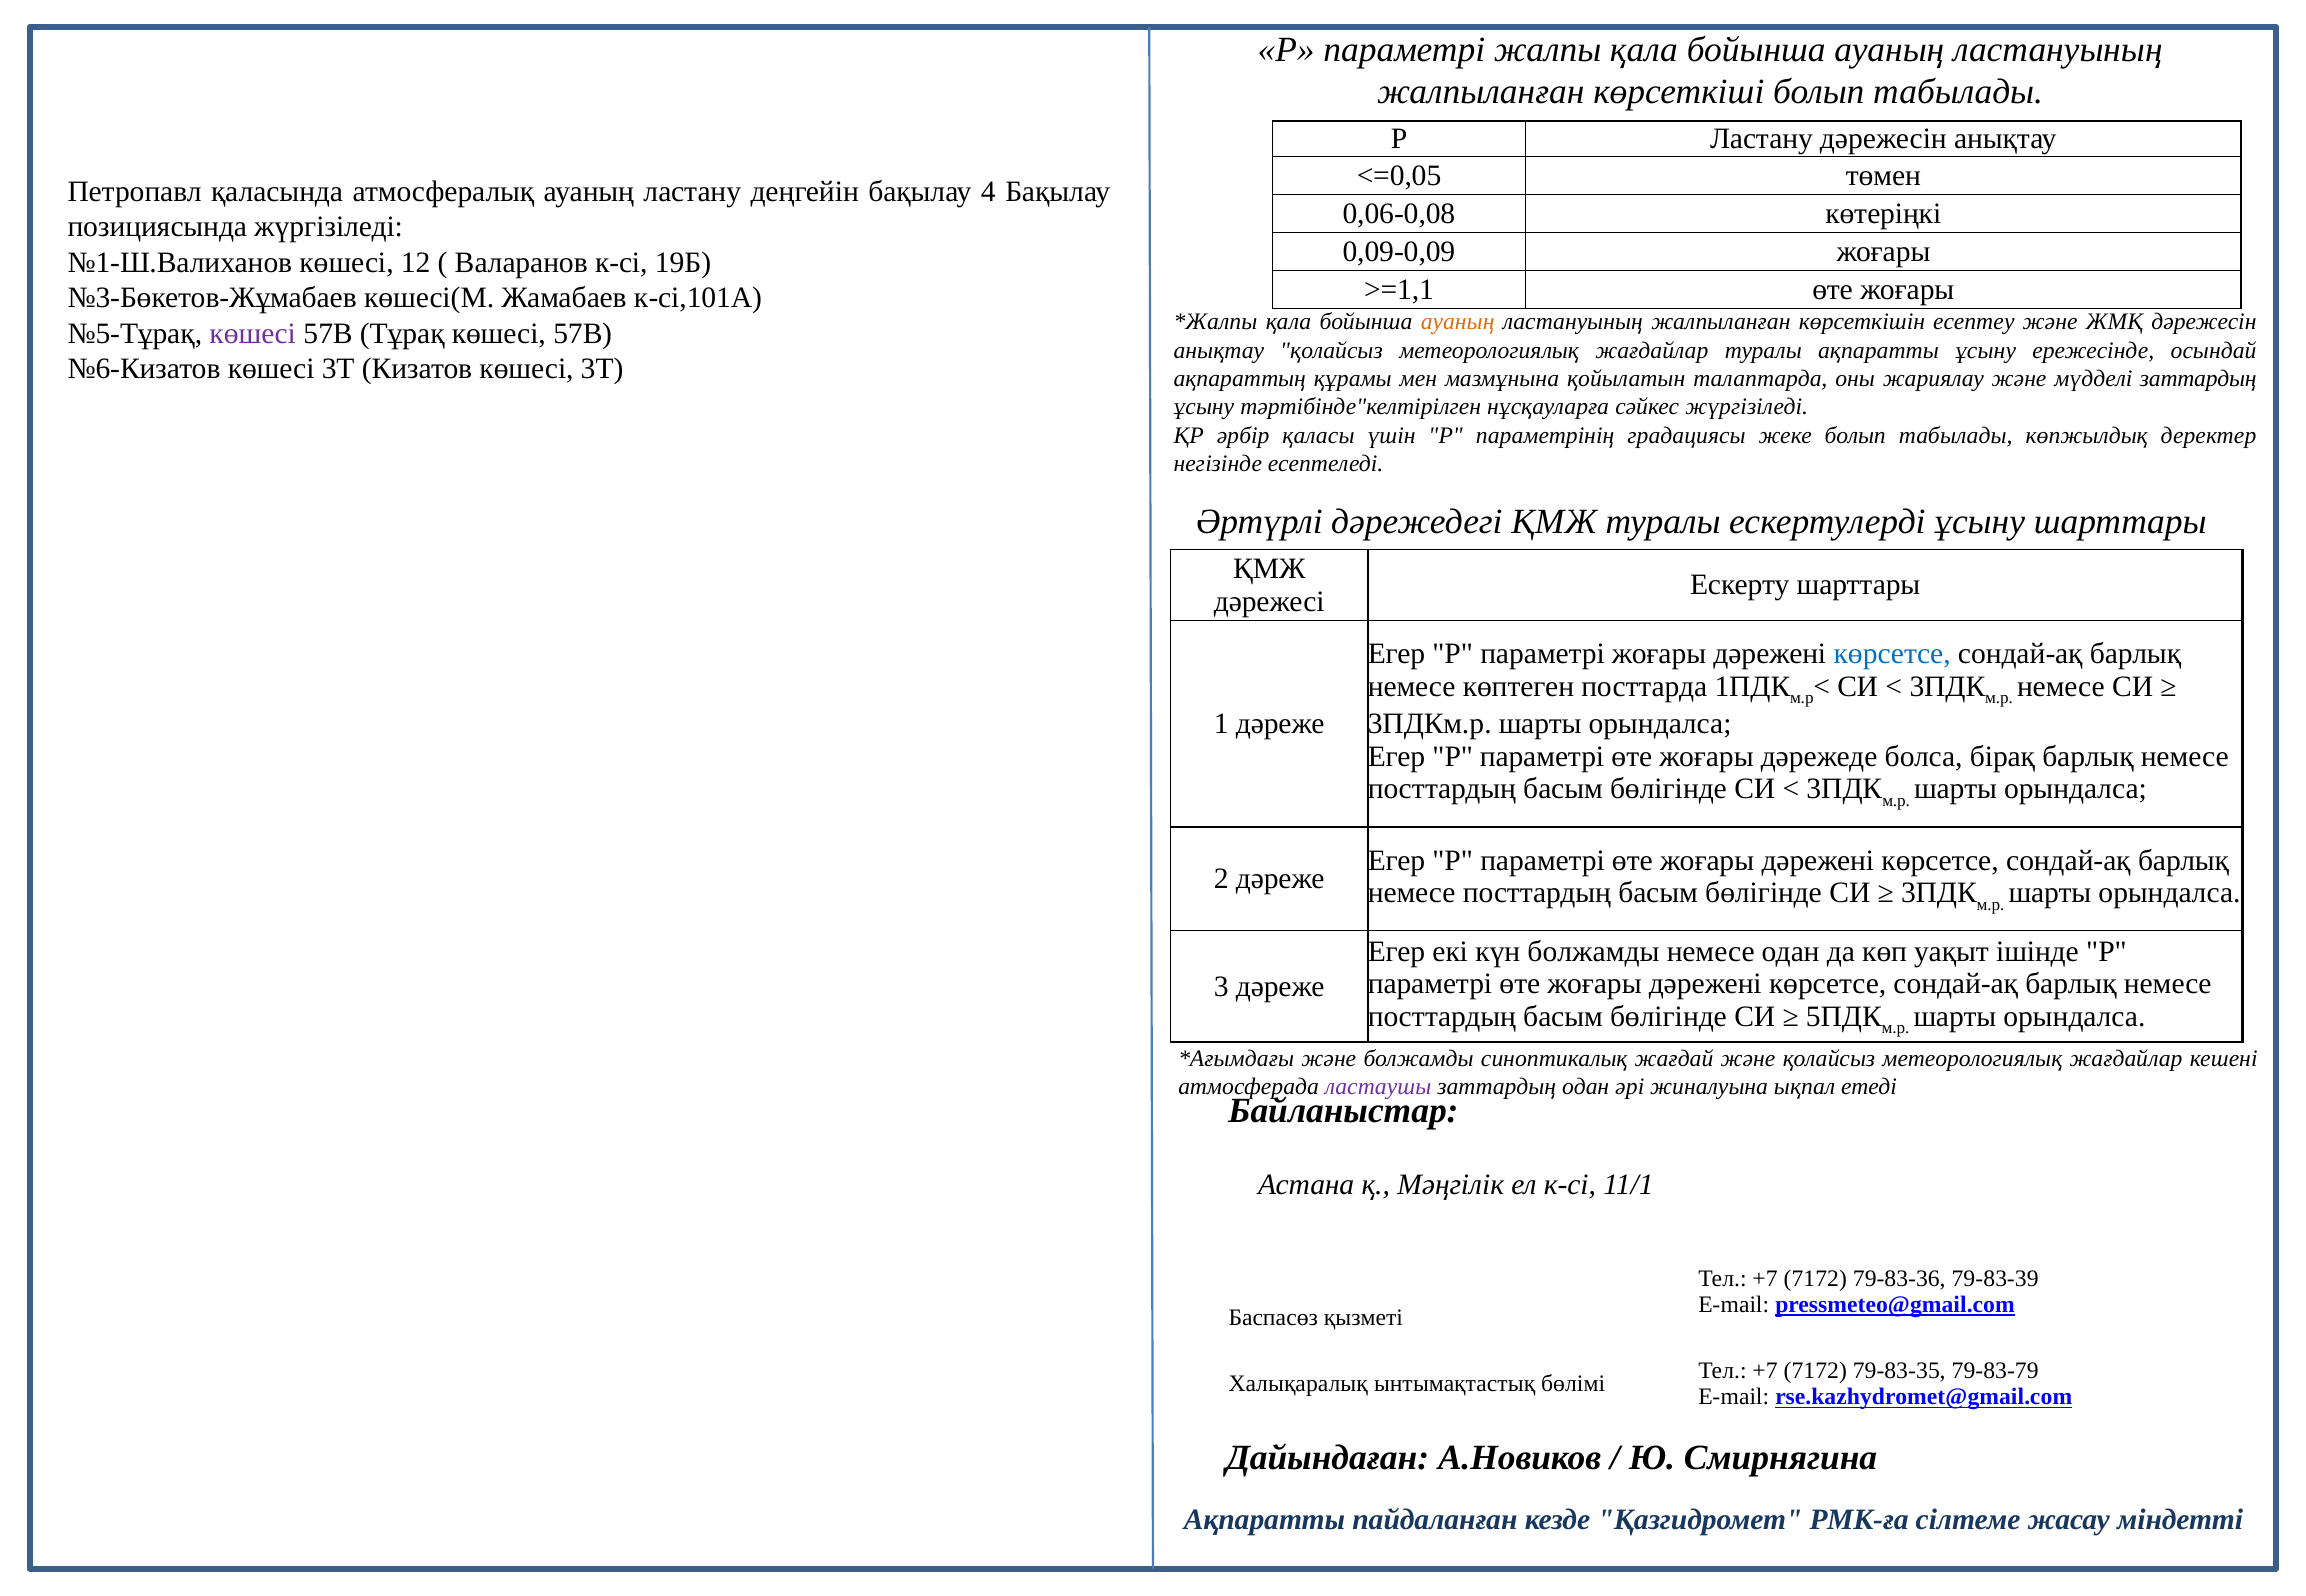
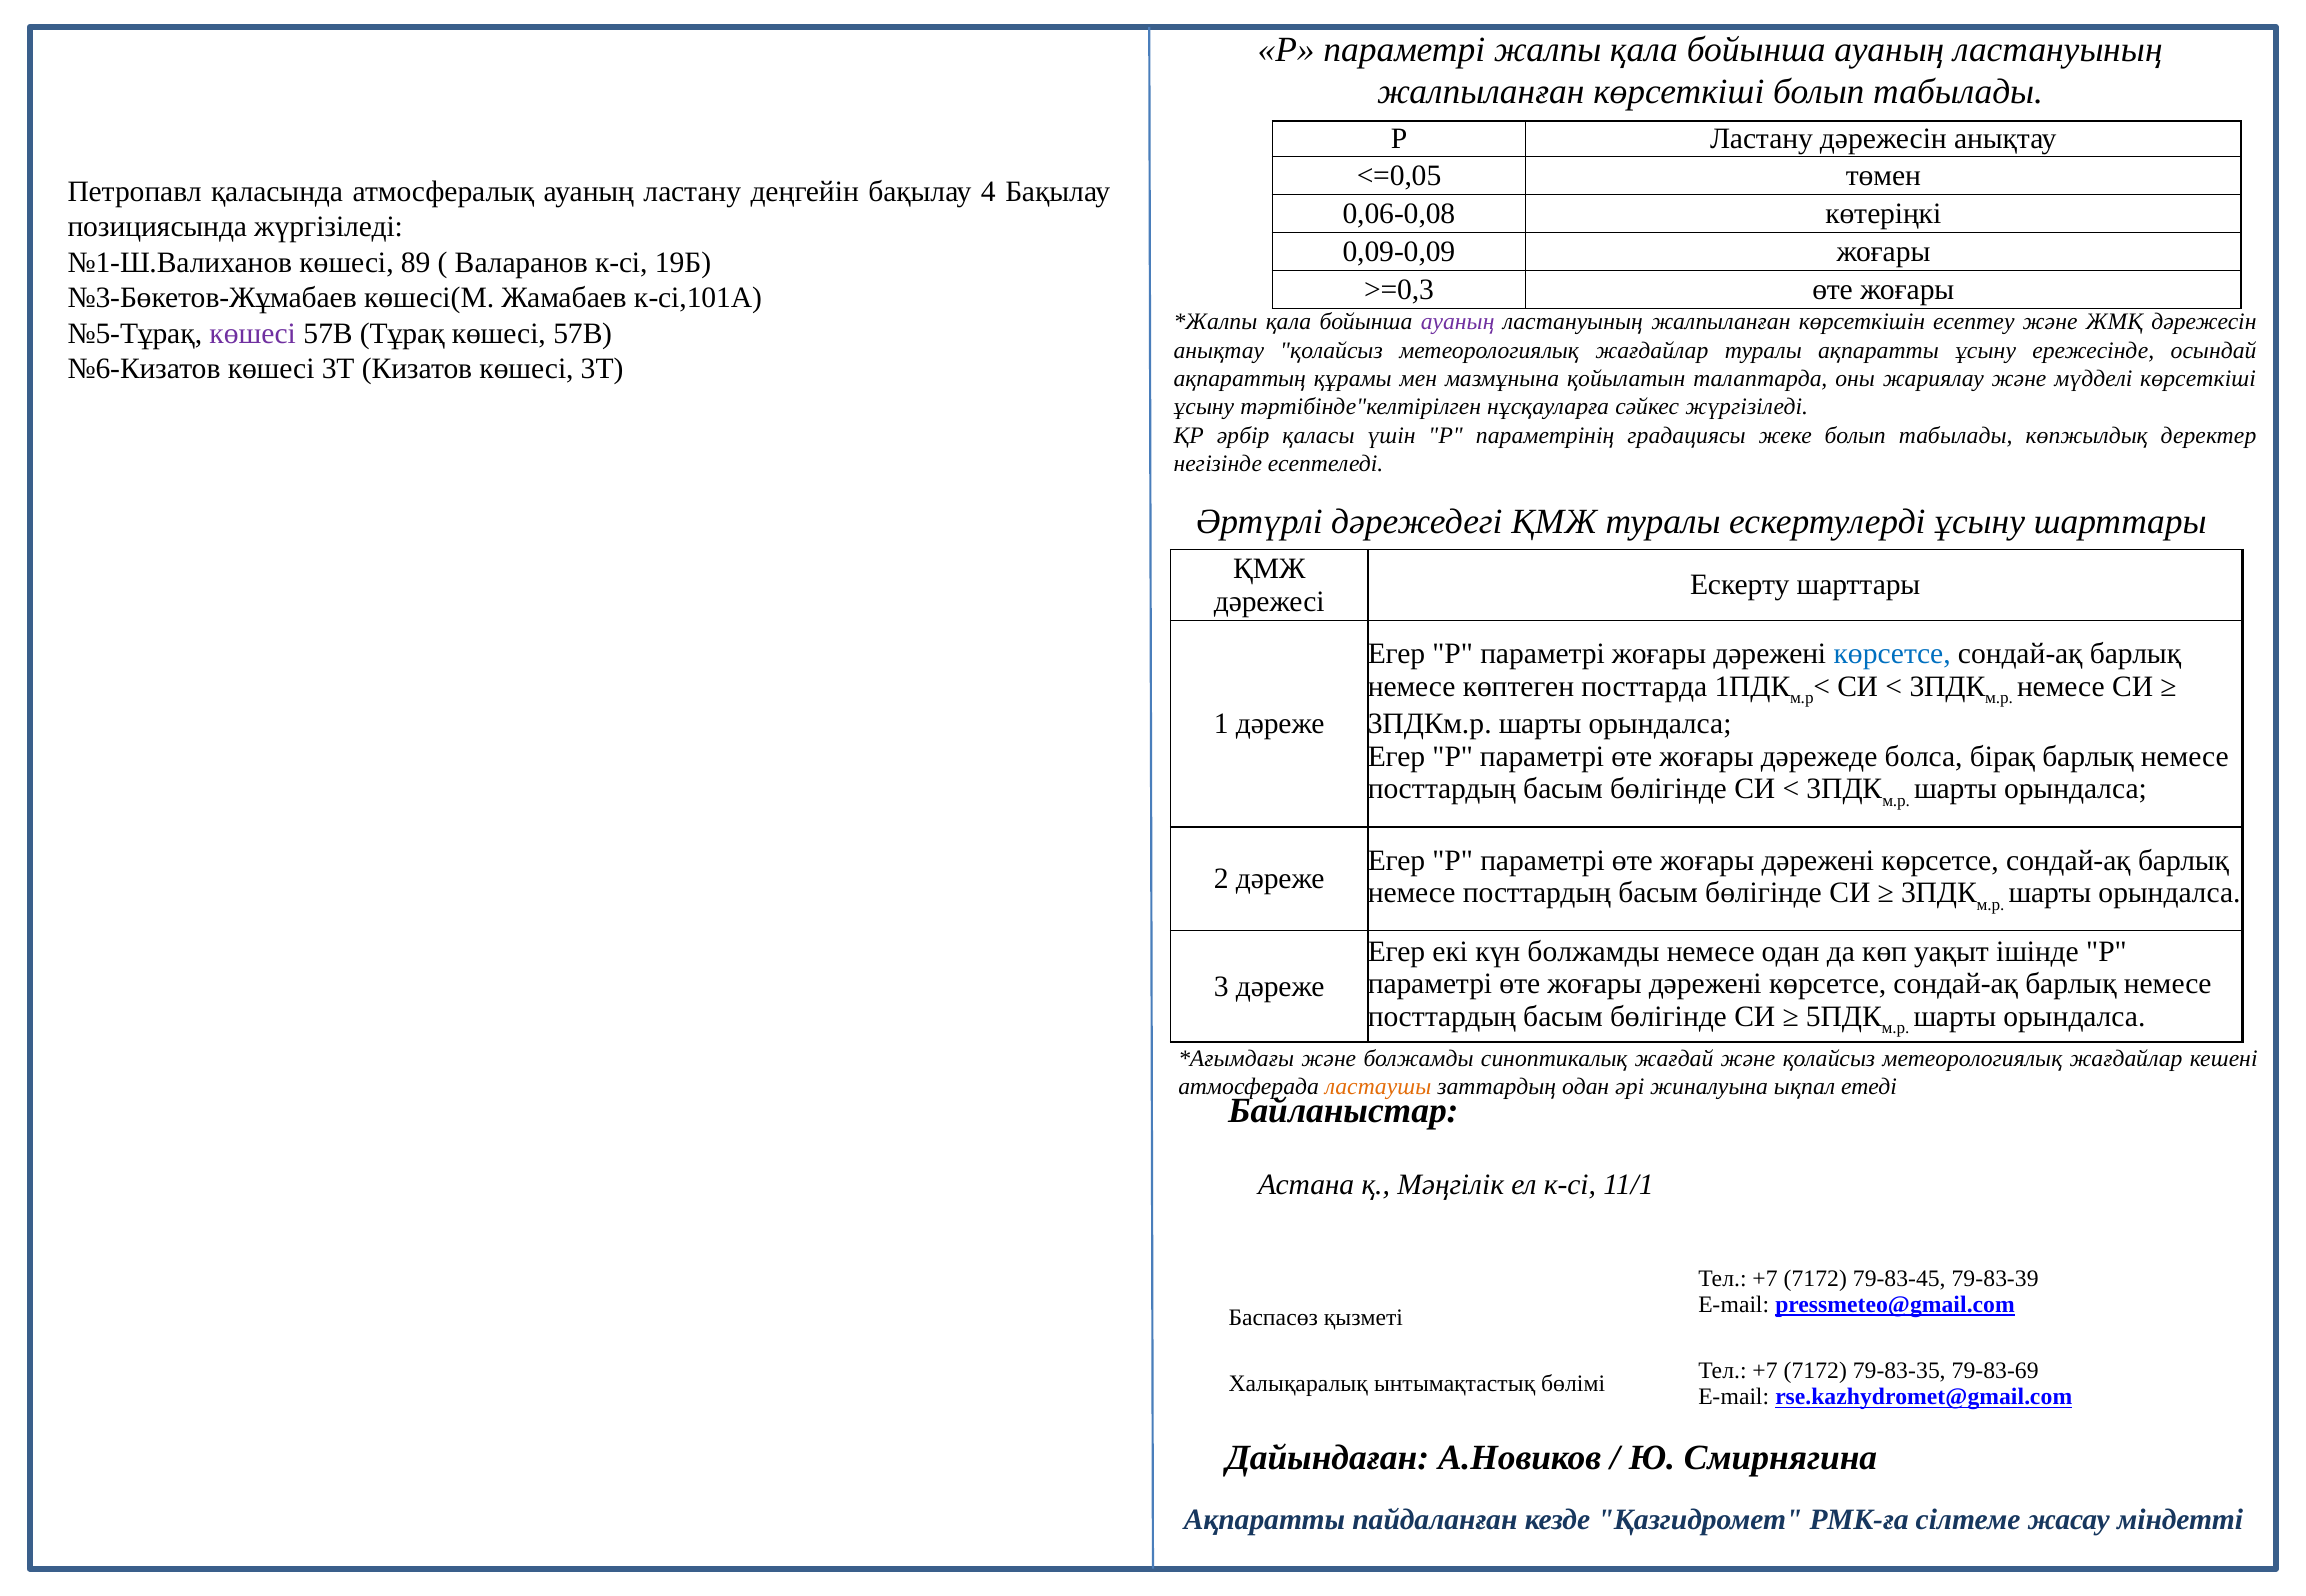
12: 12 -> 89
>=1,1: >=1,1 -> >=0,3
ауаның at (1458, 322) colour: orange -> purple
мүдделі заттардың: заттардың -> көрсеткіші
ластаушы colour: purple -> orange
79-83-36: 79-83-36 -> 79-83-45
79-83-79: 79-83-79 -> 79-83-69
